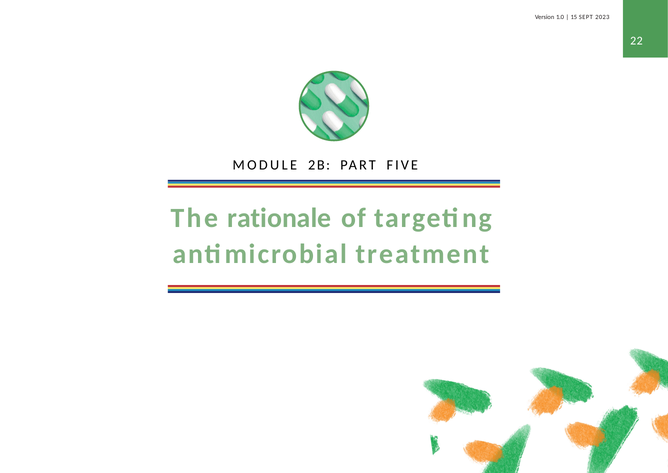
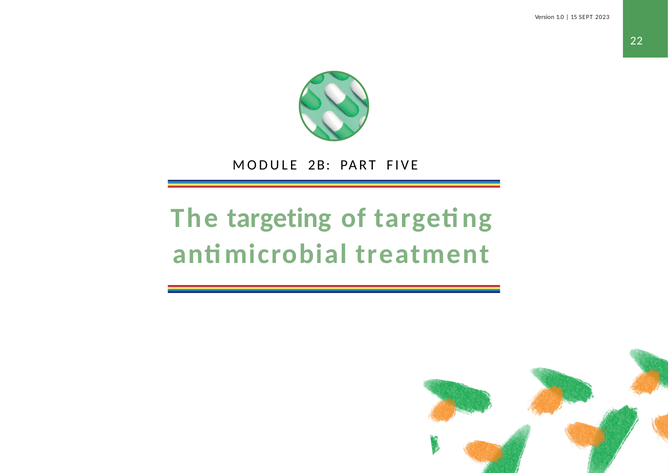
The rationale: rationale -> targeting
